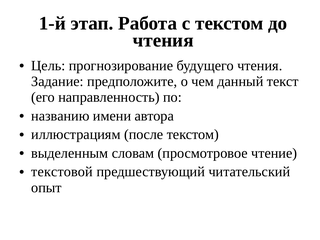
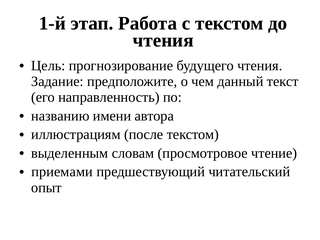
текстовой: текстовой -> приемами
